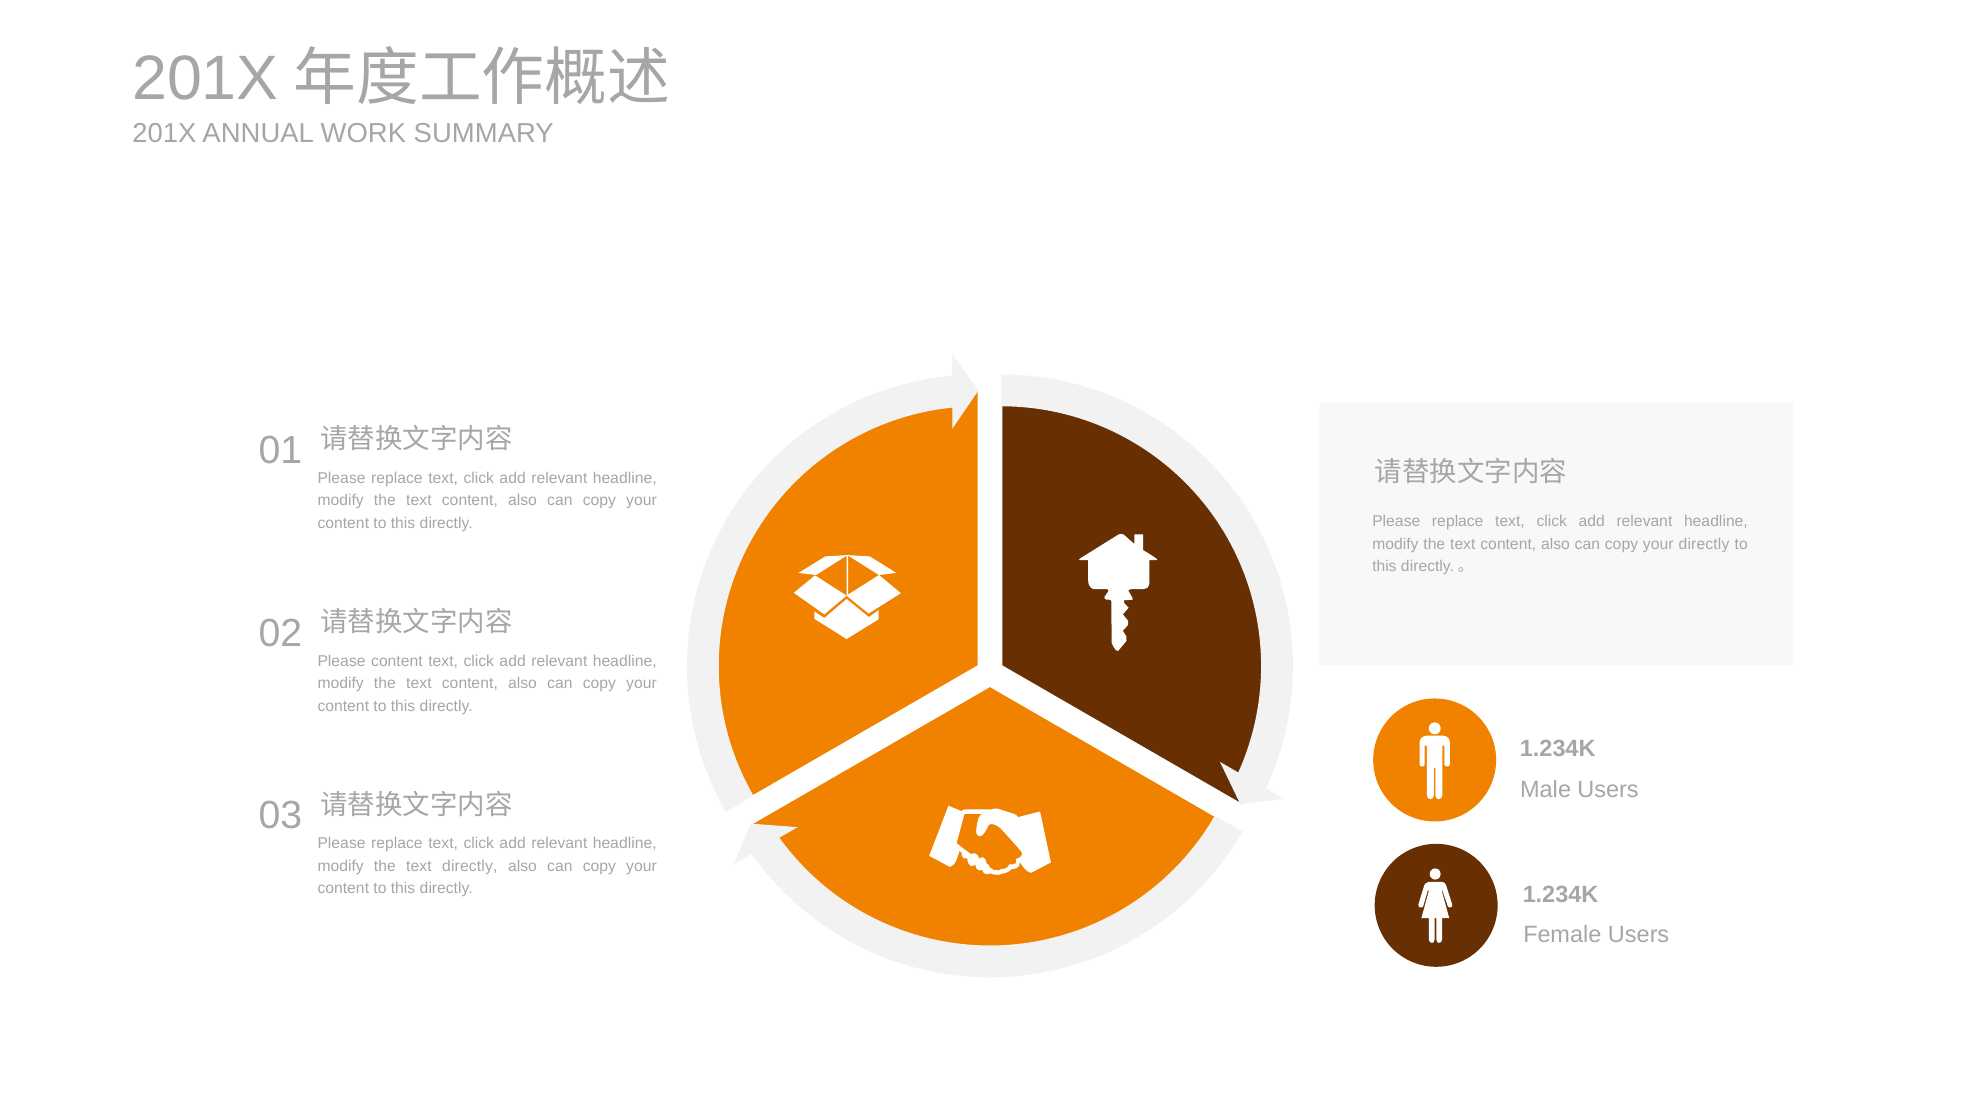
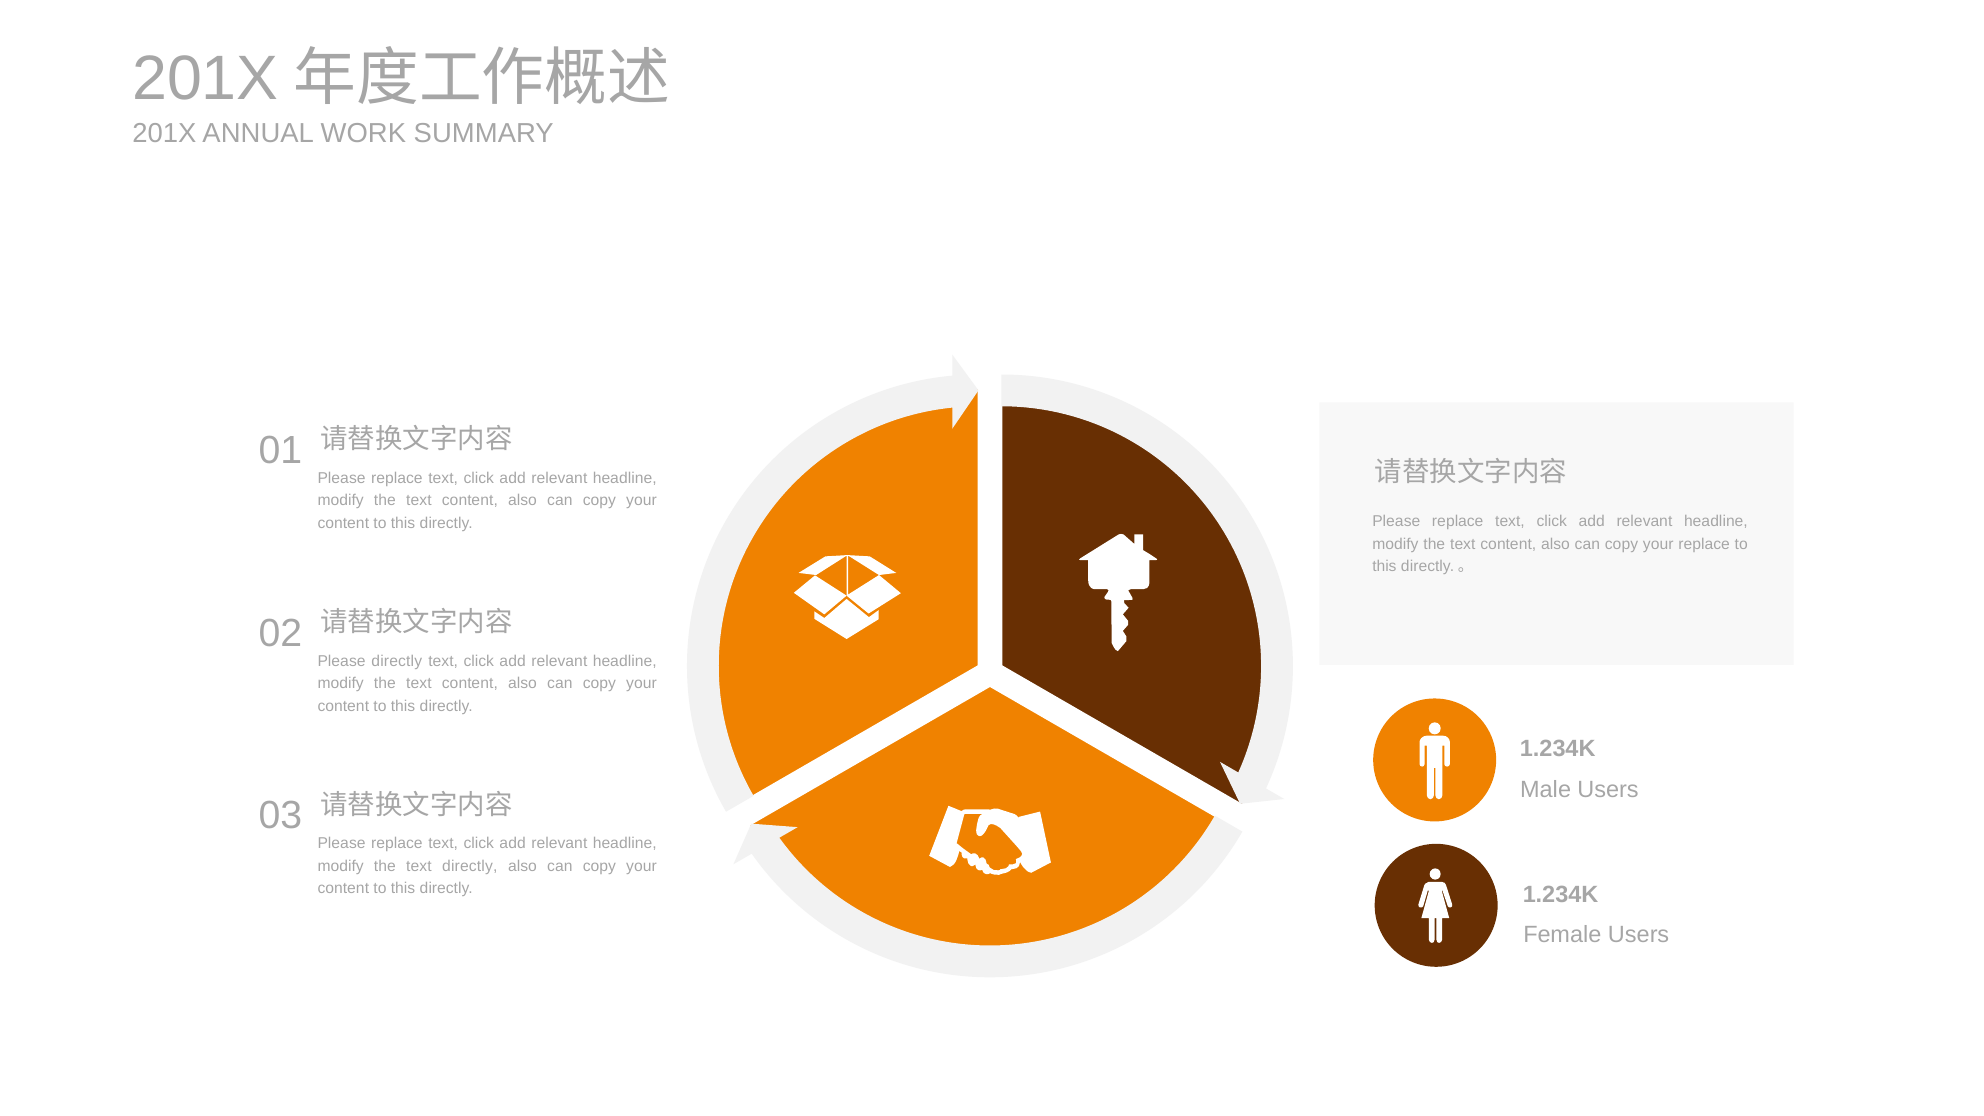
your directly: directly -> replace
Please content: content -> directly
